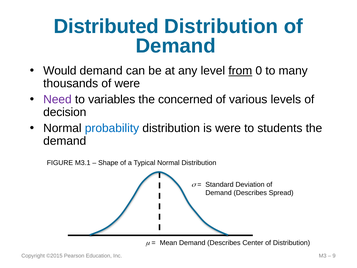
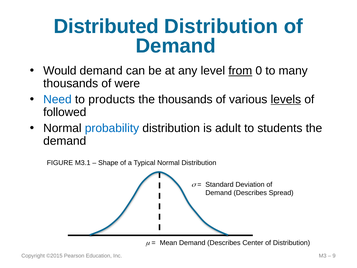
Need colour: purple -> blue
variables: variables -> products
the concerned: concerned -> thousands
levels underline: none -> present
decision: decision -> followed
is were: were -> adult
